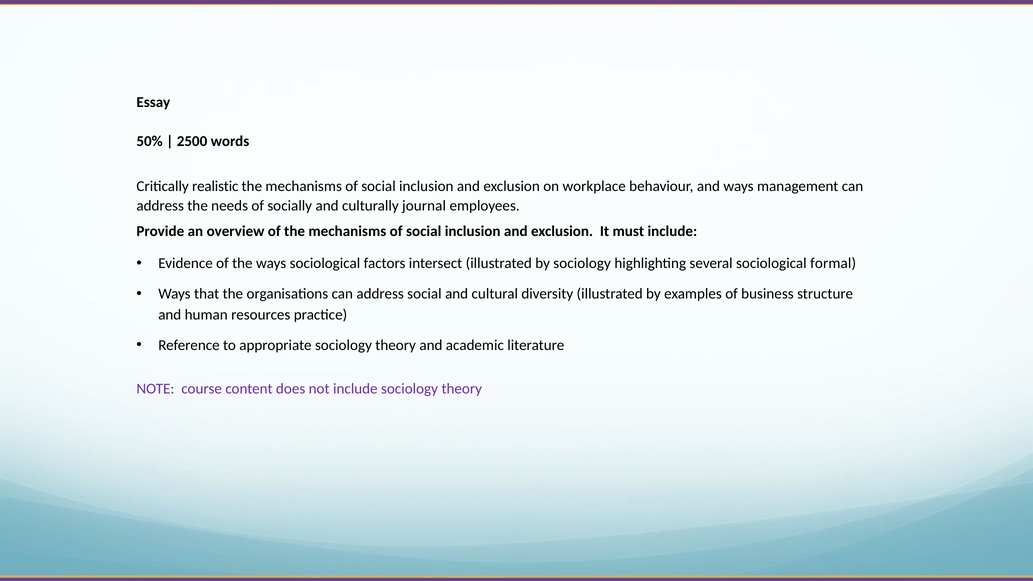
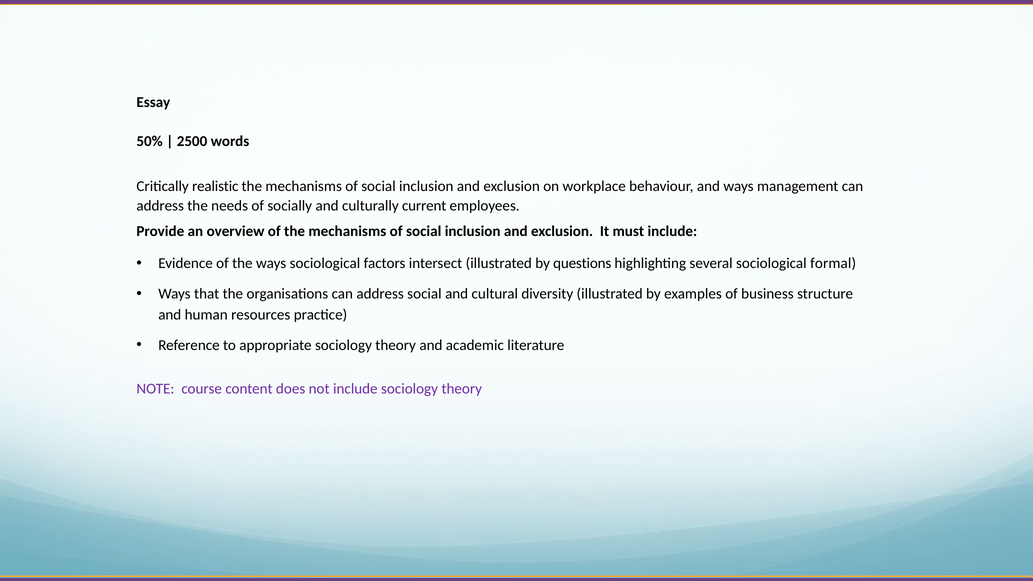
journal: journal -> current
by sociology: sociology -> questions
